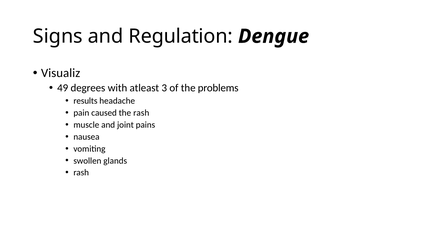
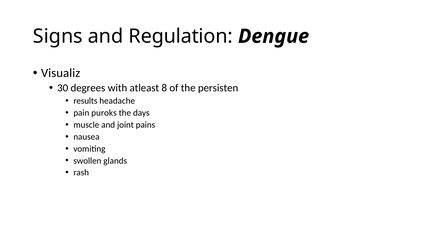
49: 49 -> 30
3: 3 -> 8
problems: problems -> persisten
caused: caused -> puroks
the rash: rash -> days
